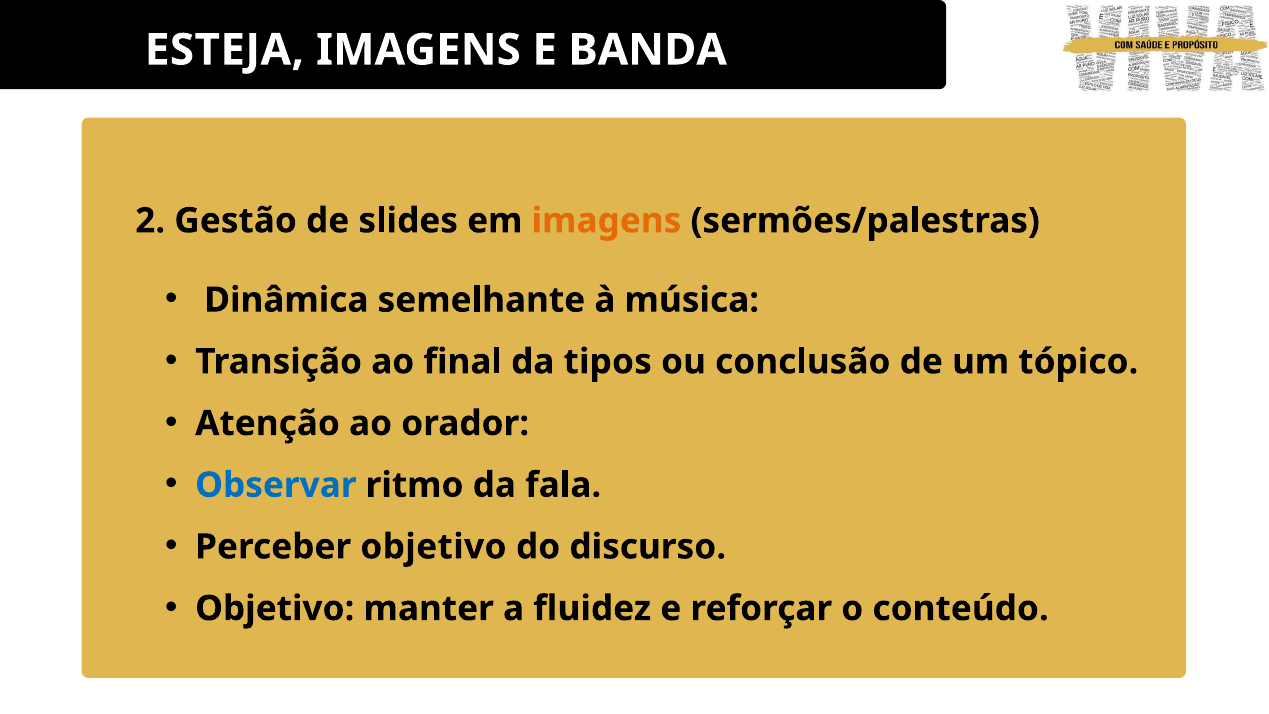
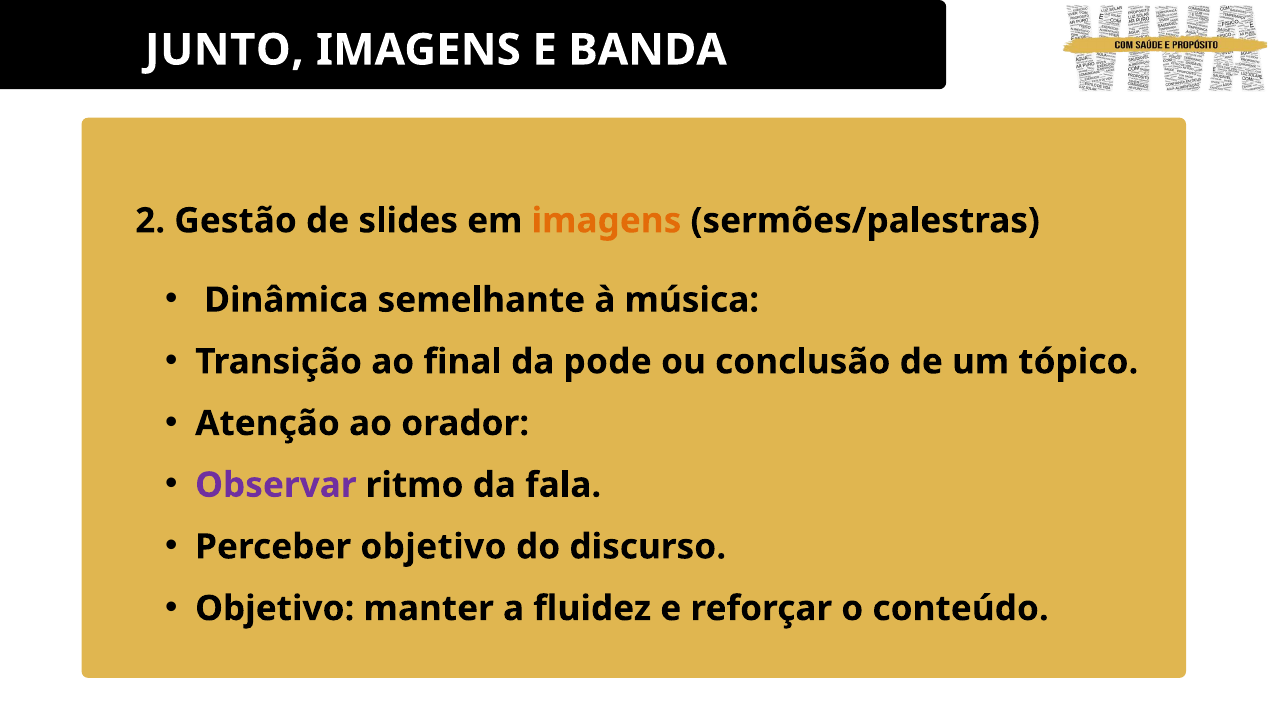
ESTEJA: ESTEJA -> JUNTO
tipos: tipos -> pode
Observar colour: blue -> purple
